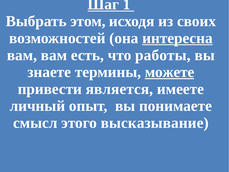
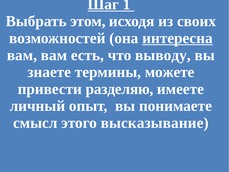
работы: работы -> выводу
можете underline: present -> none
является: является -> разделяю
